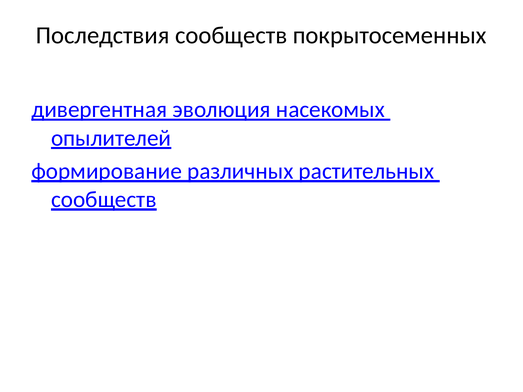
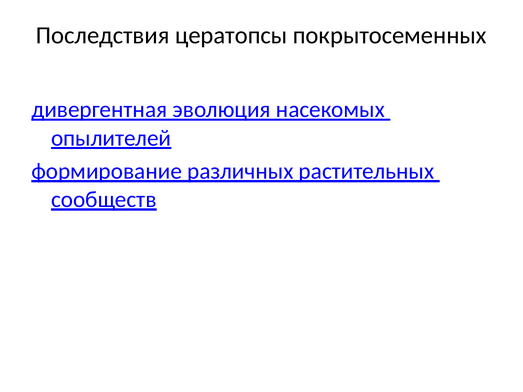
Последствия сообществ: сообществ -> цератопсы
